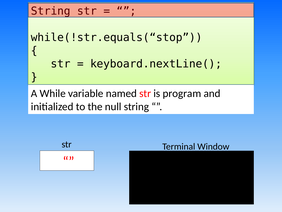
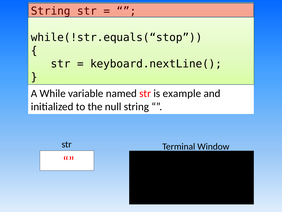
program: program -> example
